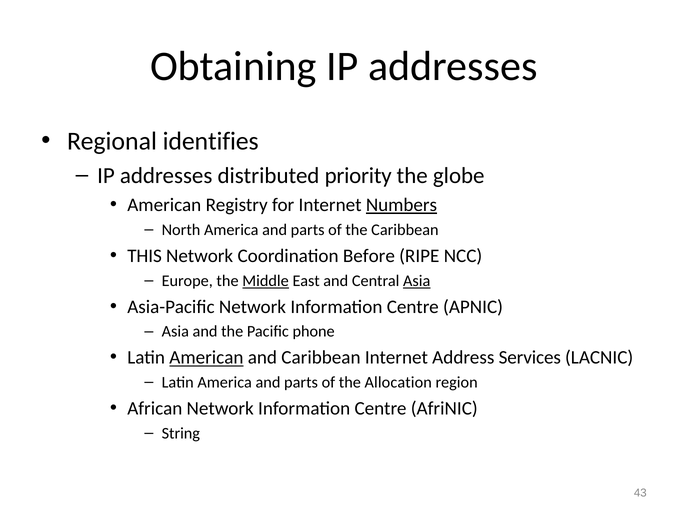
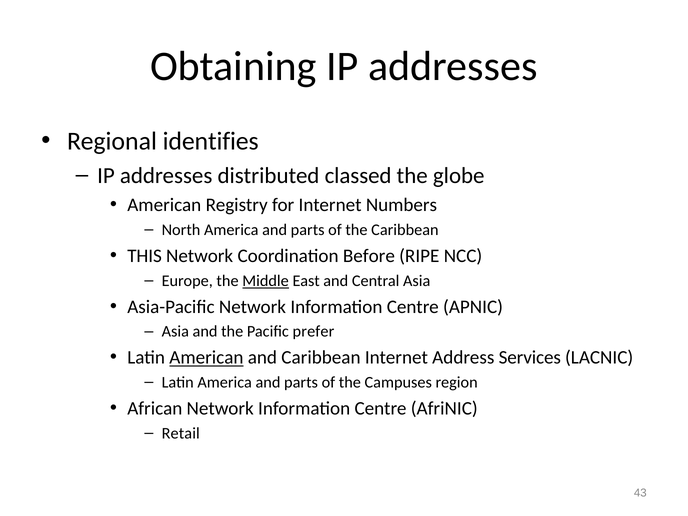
priority: priority -> classed
Numbers underline: present -> none
Asia at (417, 281) underline: present -> none
phone: phone -> prefer
Allocation: Allocation -> Campuses
String: String -> Retail
